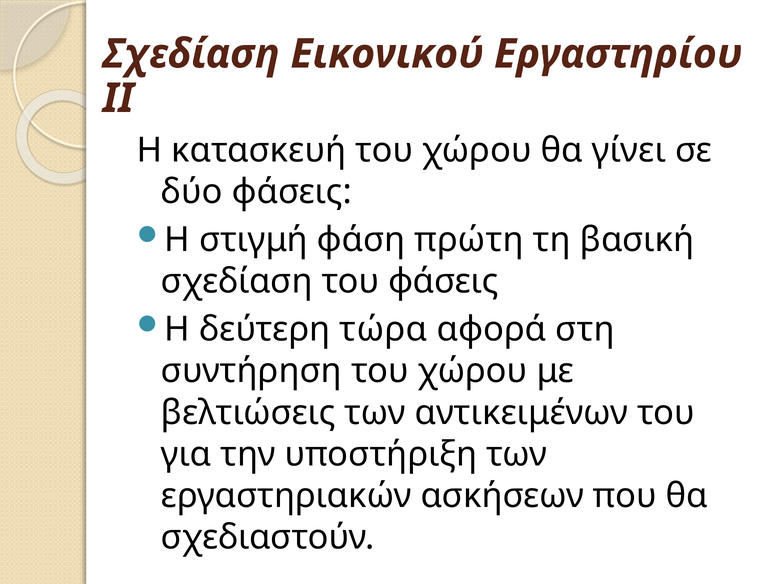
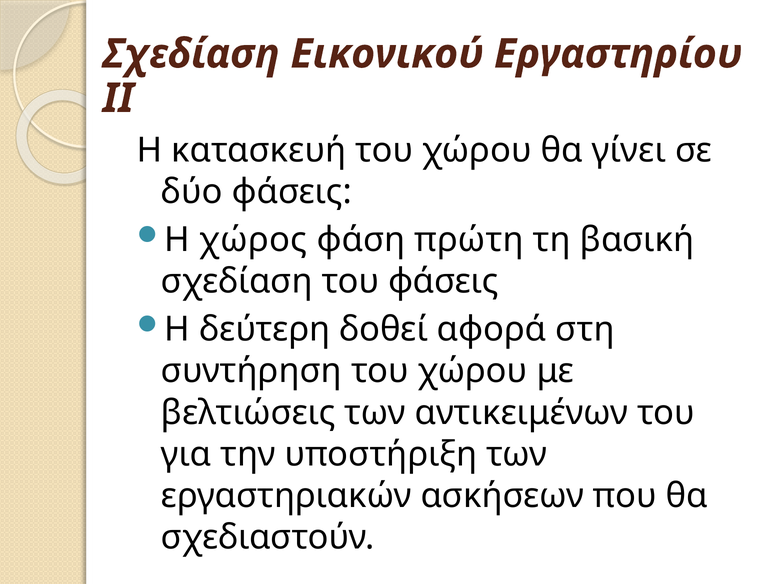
στιγμή: στιγμή -> χώρος
τώρα: τώρα -> δοθεί
